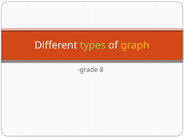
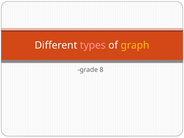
types colour: light green -> pink
